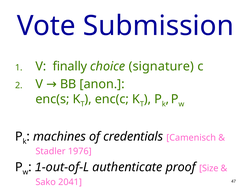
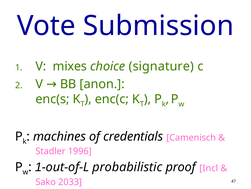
finally: finally -> mixes
1976: 1976 -> 1996
authenticate: authenticate -> probabilistic
Size: Size -> Incl
2041: 2041 -> 2033
